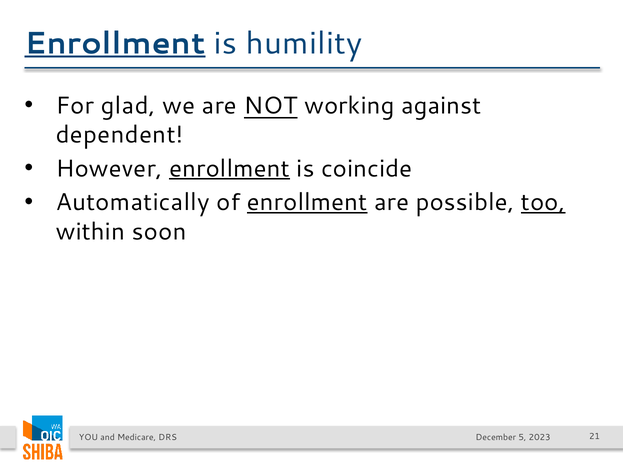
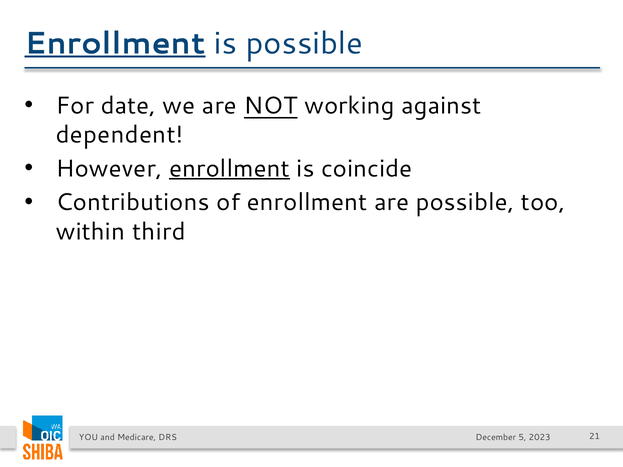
is humility: humility -> possible
glad: glad -> date
Automatically: Automatically -> Contributions
enrollment at (307, 203) underline: present -> none
too underline: present -> none
soon: soon -> third
